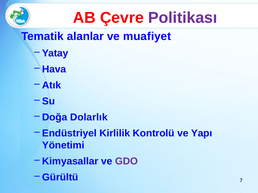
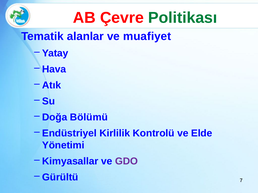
Politikası colour: purple -> green
Dolarlık: Dolarlık -> Bölümü
Yapı: Yapı -> Elde
